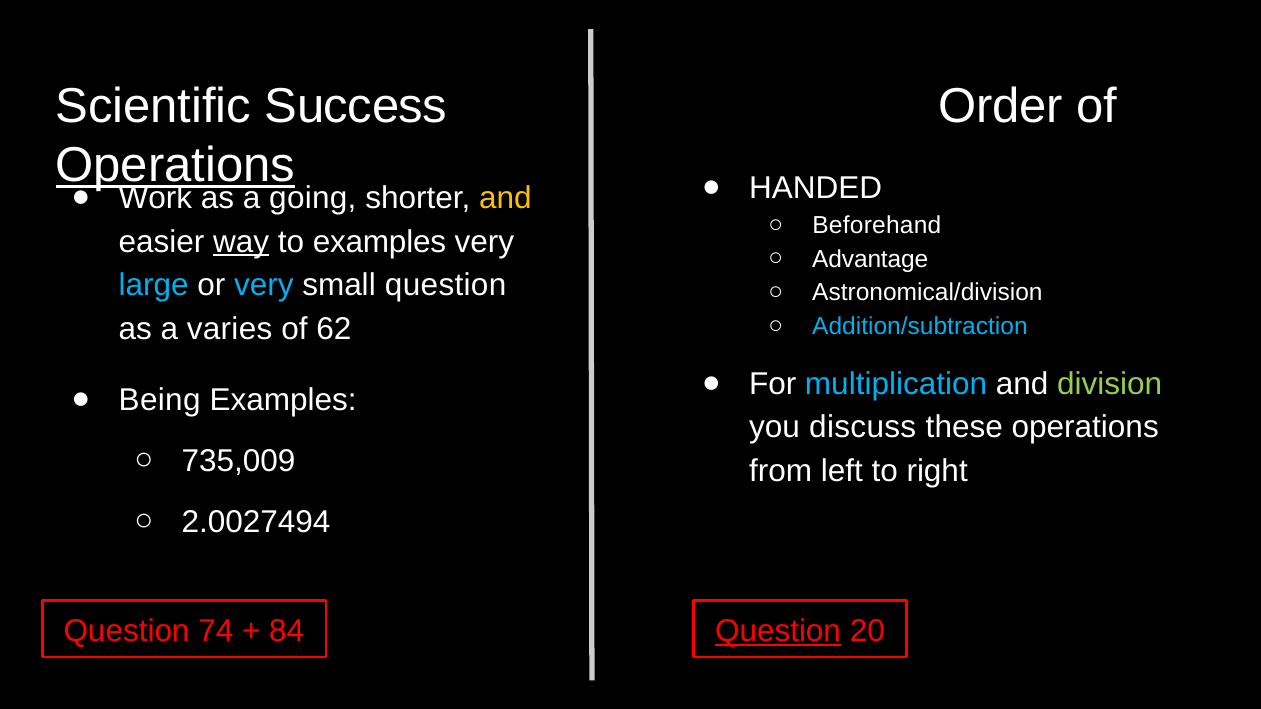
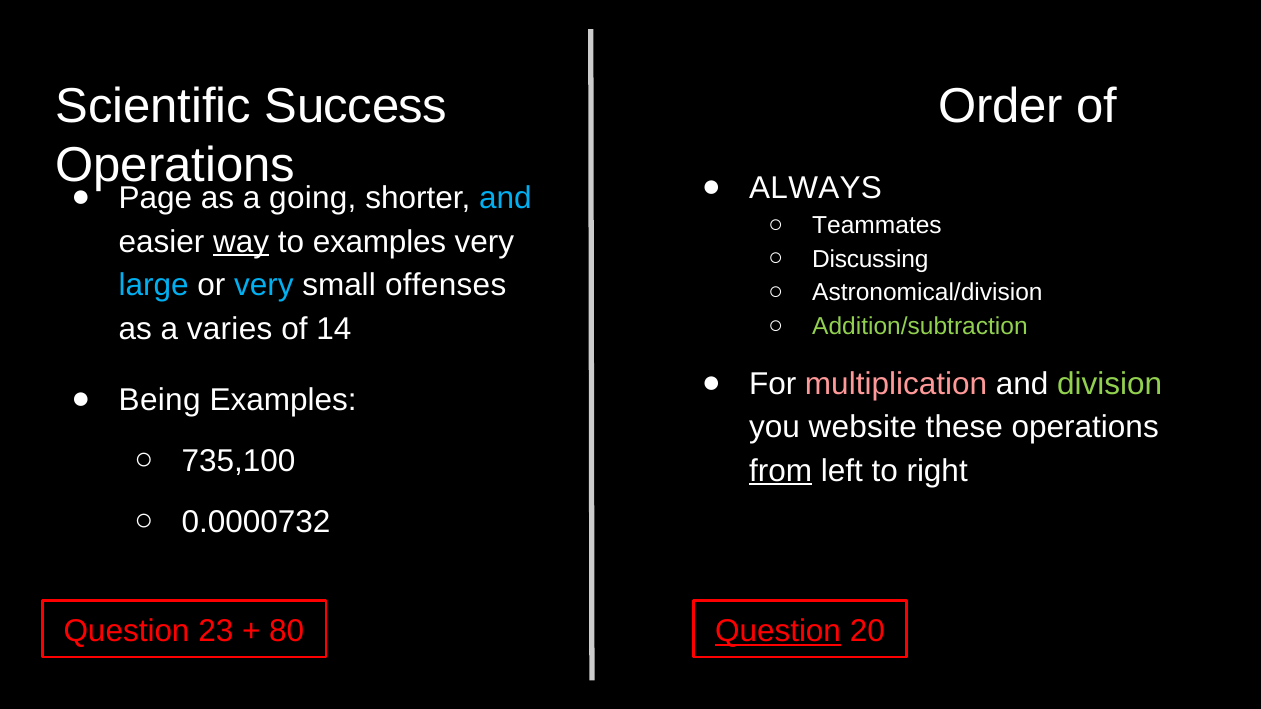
Operations at (175, 166) underline: present -> none
HANDED: HANDED -> ALWAYS
Work: Work -> Page
and at (505, 198) colour: yellow -> light blue
Beforehand: Beforehand -> Teammates
Advantage: Advantage -> Discussing
small question: question -> offenses
Addition/subtraction colour: light blue -> light green
62: 62 -> 14
multiplication colour: light blue -> pink
discuss: discuss -> website
735,009: 735,009 -> 735,100
from underline: none -> present
2.0027494: 2.0027494 -> 0.0000732
74: 74 -> 23
84: 84 -> 80
